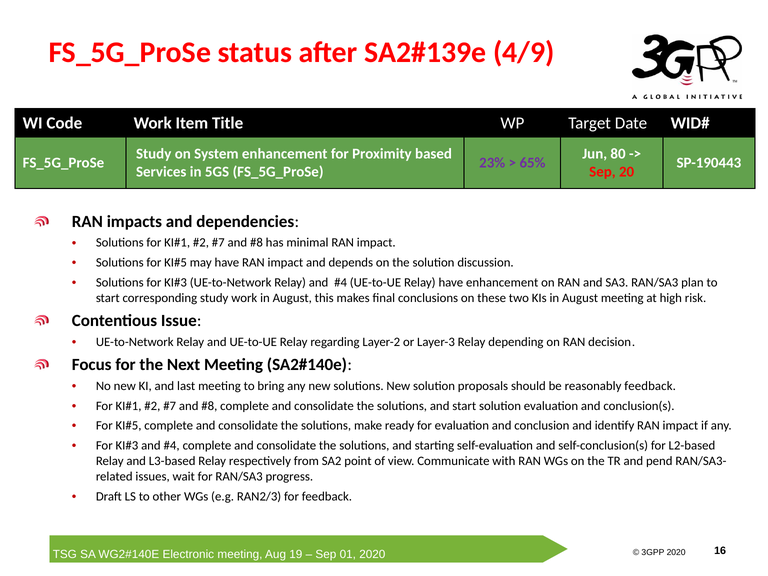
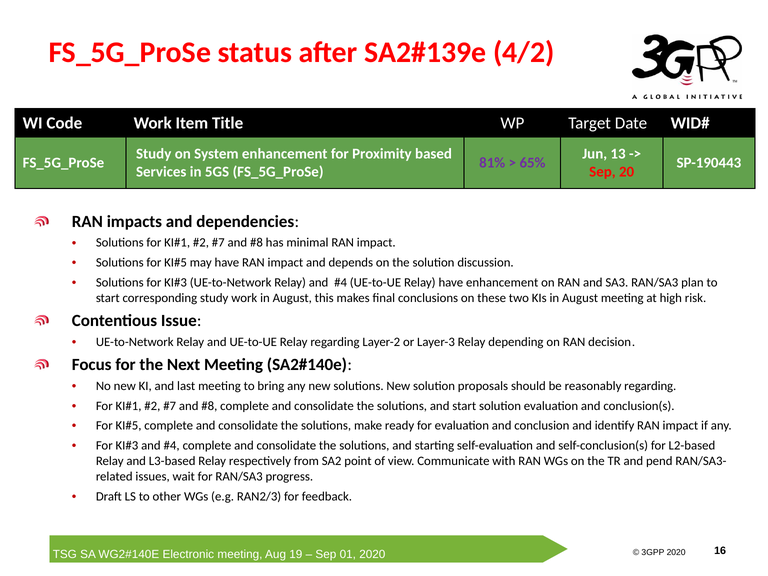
4/9: 4/9 -> 4/2
80: 80 -> 13
23%: 23% -> 81%
reasonably feedback: feedback -> regarding
